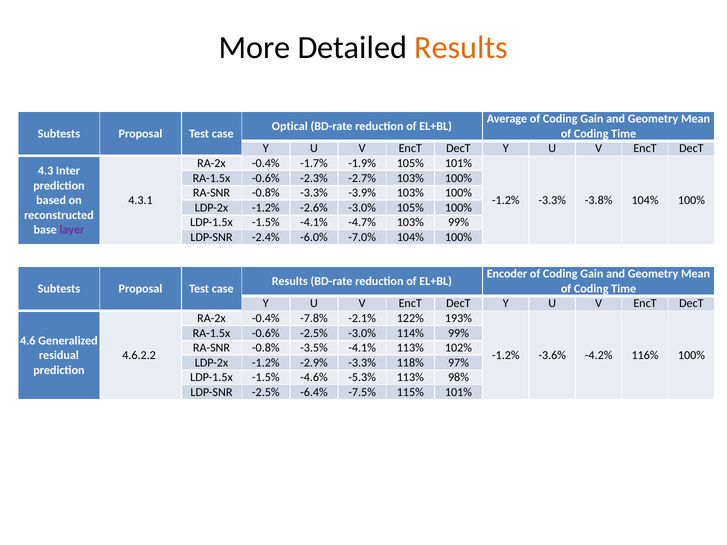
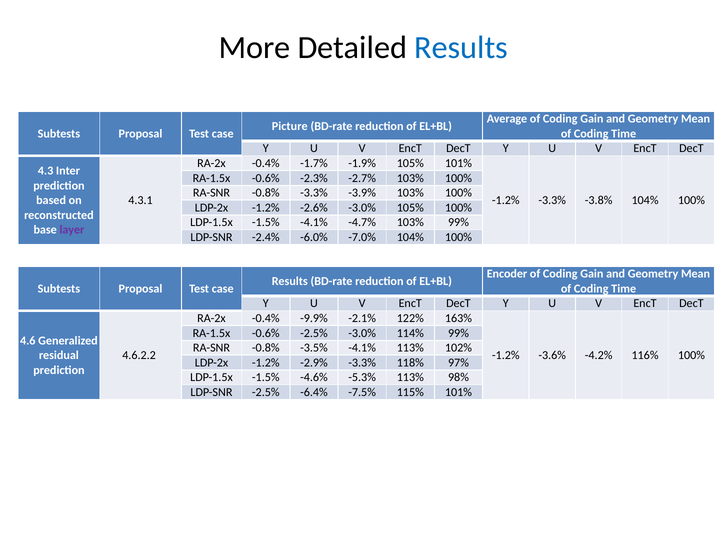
Results at (461, 48) colour: orange -> blue
Optical: Optical -> Picture
-7.8%: -7.8% -> -9.9%
193%: 193% -> 163%
